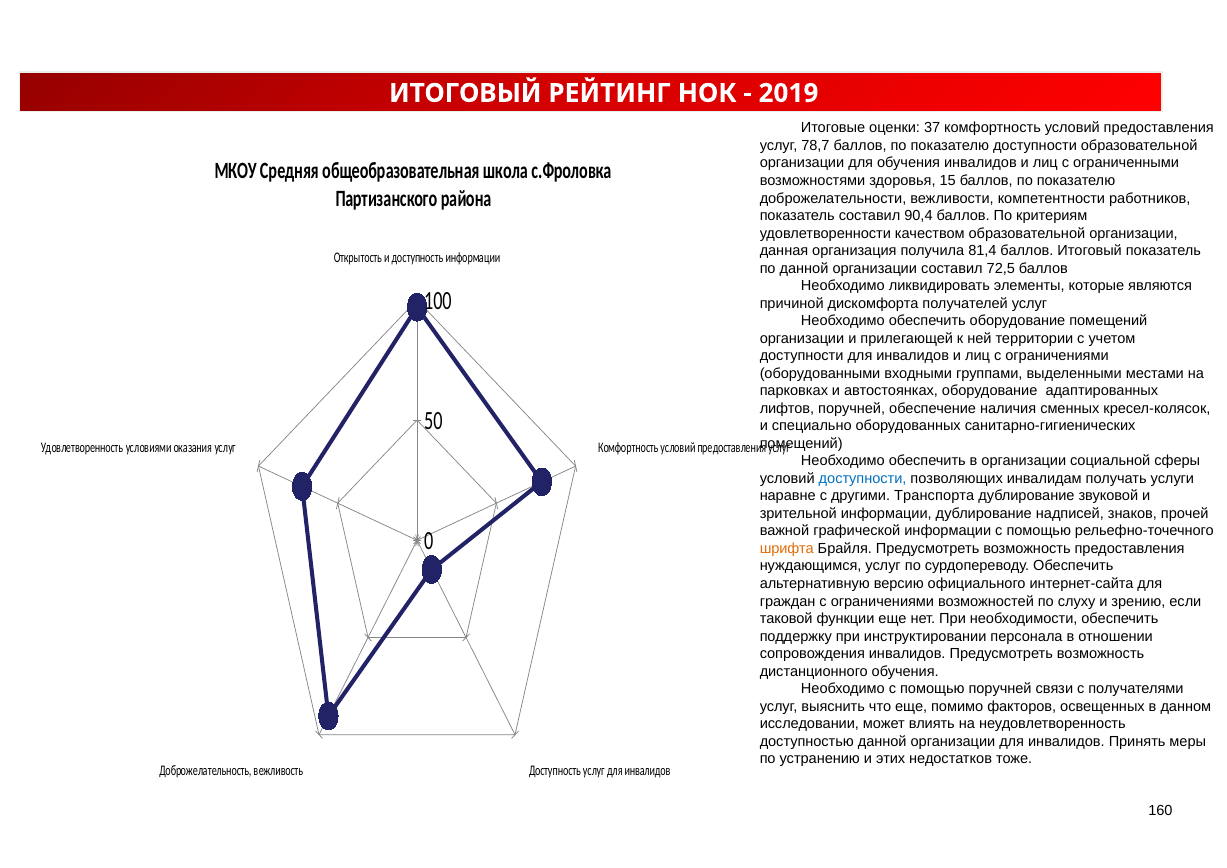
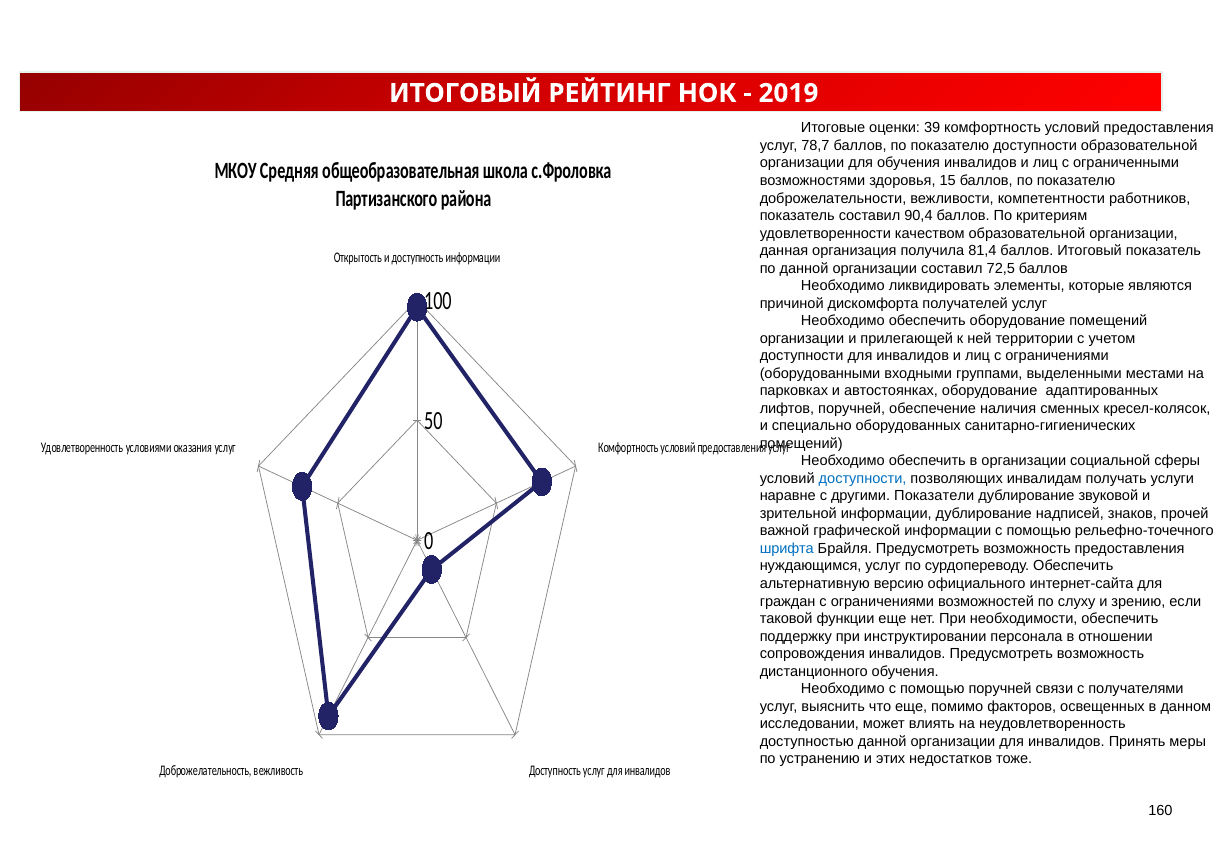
37: 37 -> 39
Транспорта: Транспорта -> Показатели
шрифта colour: orange -> blue
